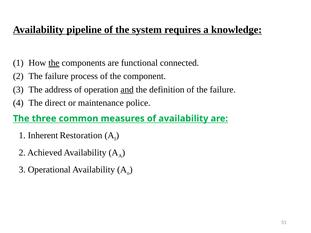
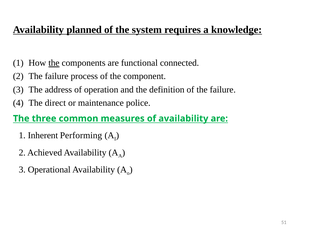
pipeline: pipeline -> planned
and underline: present -> none
Restoration: Restoration -> Performing
